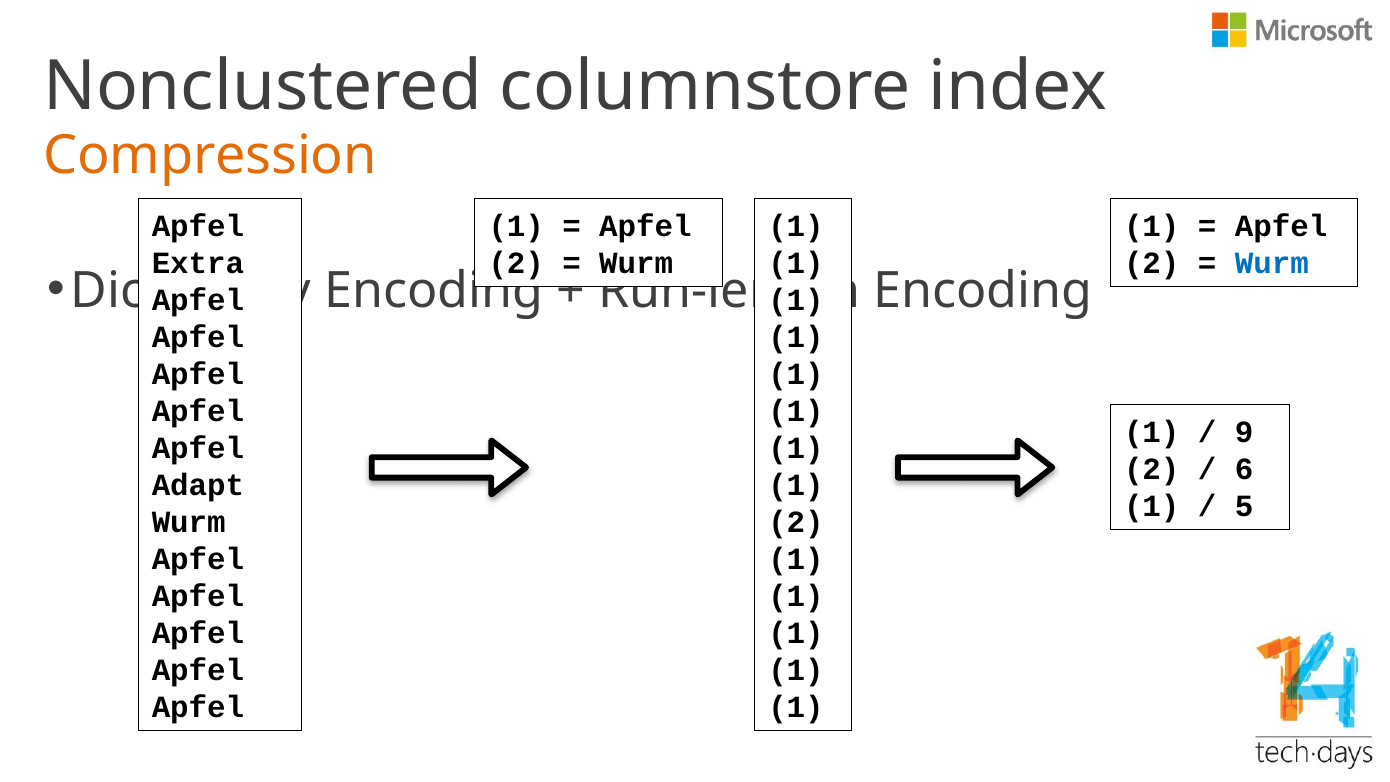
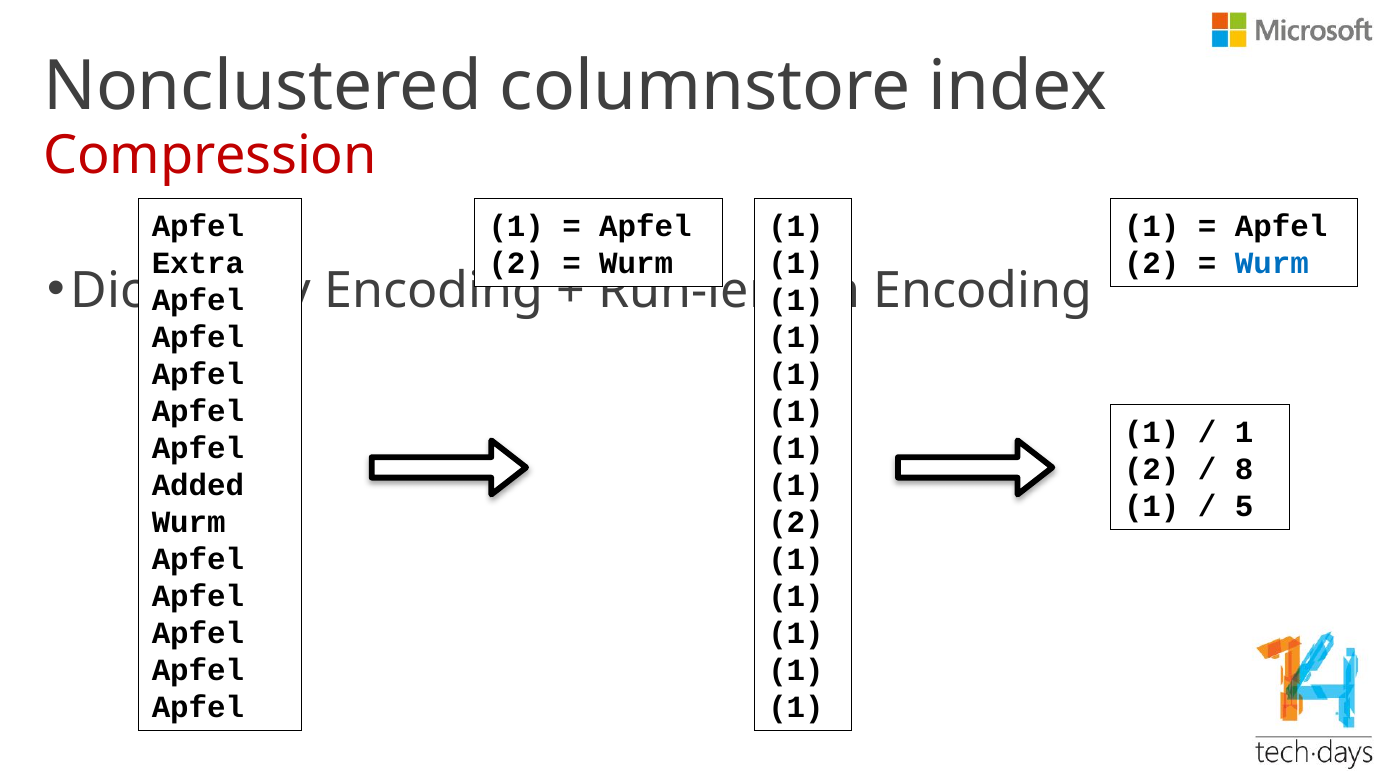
Compression colour: orange -> red
9 at (1244, 432): 9 -> 1
6: 6 -> 8
Adapt: Adapt -> Added
